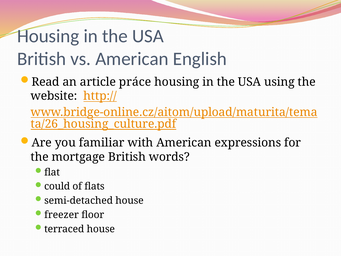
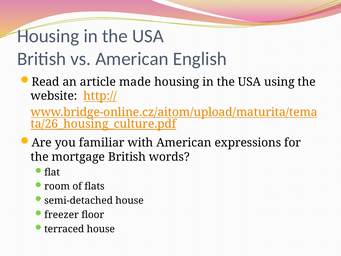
práce: práce -> made
could: could -> room
